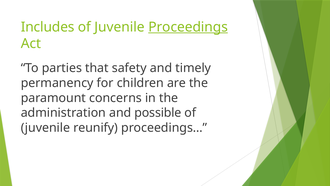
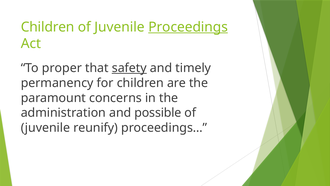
Includes at (48, 27): Includes -> Children
parties: parties -> proper
safety underline: none -> present
